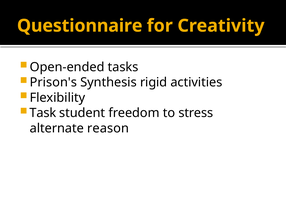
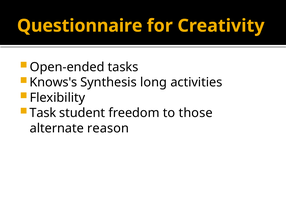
Prison's: Prison's -> Knows's
rigid: rigid -> long
stress: stress -> those
